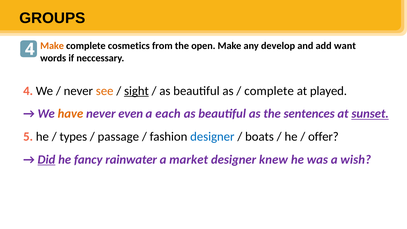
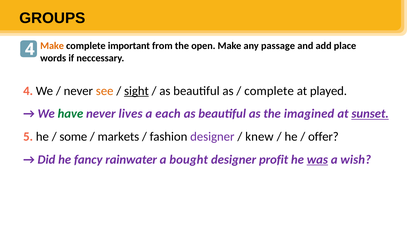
cosmetics: cosmetics -> important
develop: develop -> passage
want: want -> place
have colour: orange -> green
even: even -> lives
sentences: sentences -> imagined
types: types -> some
passage: passage -> markets
designer at (212, 137) colour: blue -> purple
boats: boats -> knew
Did underline: present -> none
market: market -> bought
knew: knew -> profit
was underline: none -> present
